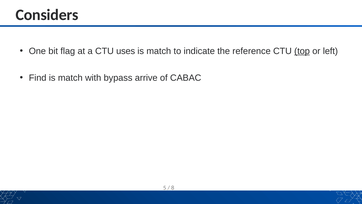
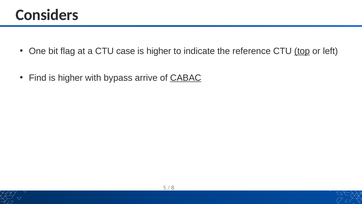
uses: uses -> case
match at (159, 51): match -> higher
match at (70, 78): match -> higher
CABAC underline: none -> present
